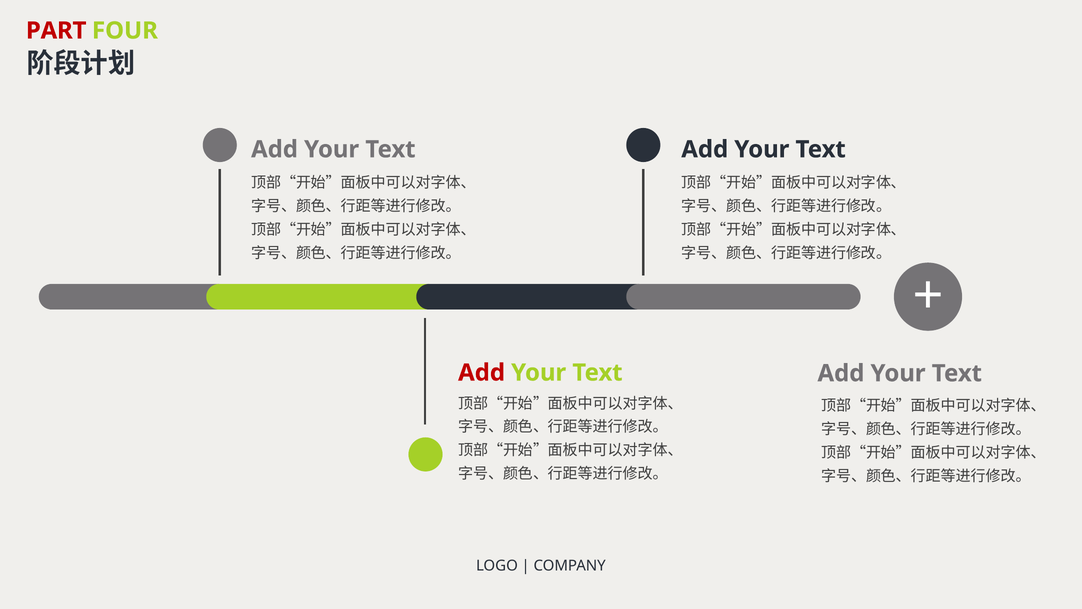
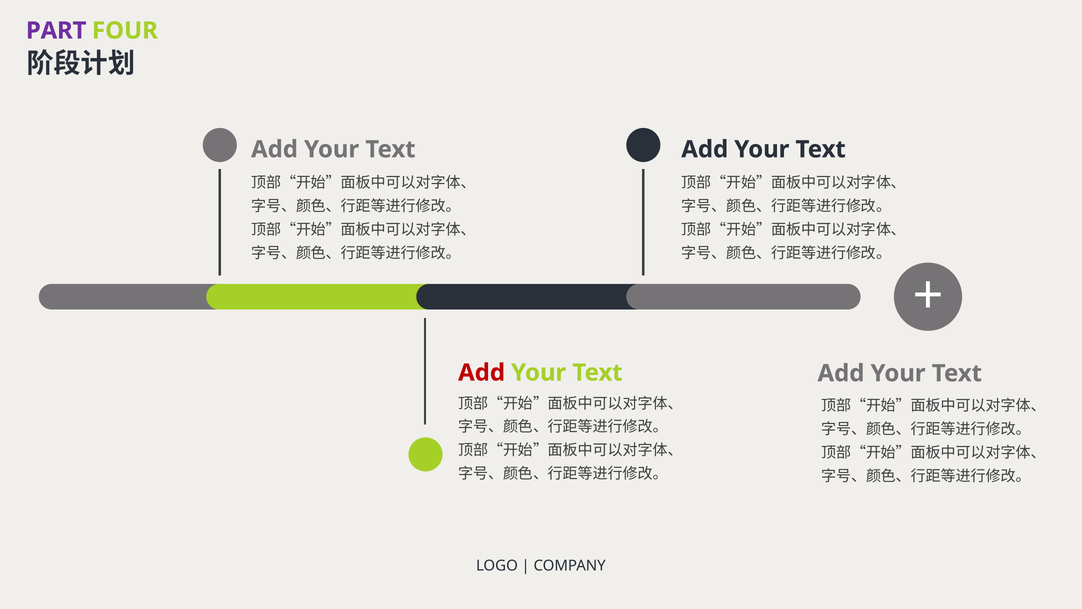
PART colour: red -> purple
